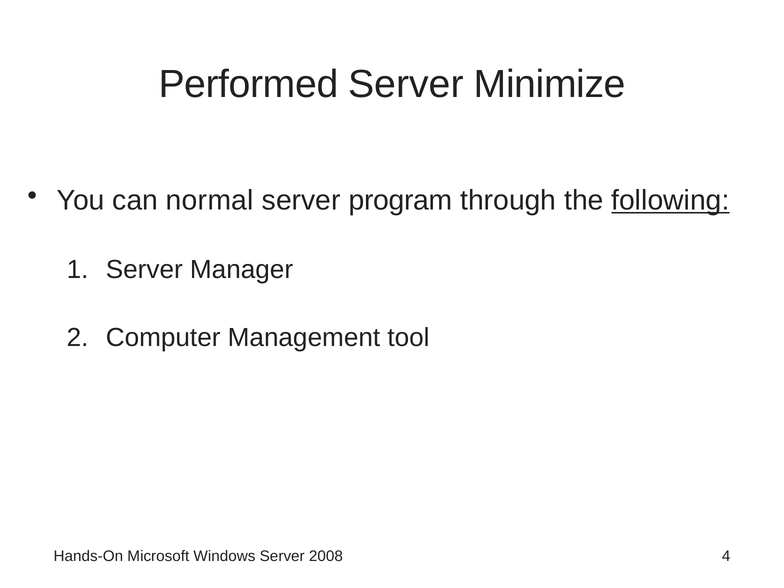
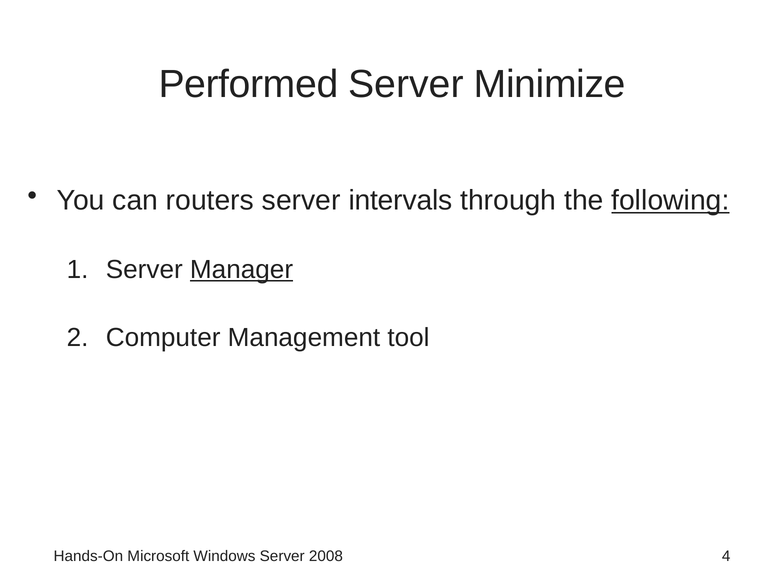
normal: normal -> routers
program: program -> intervals
Manager underline: none -> present
